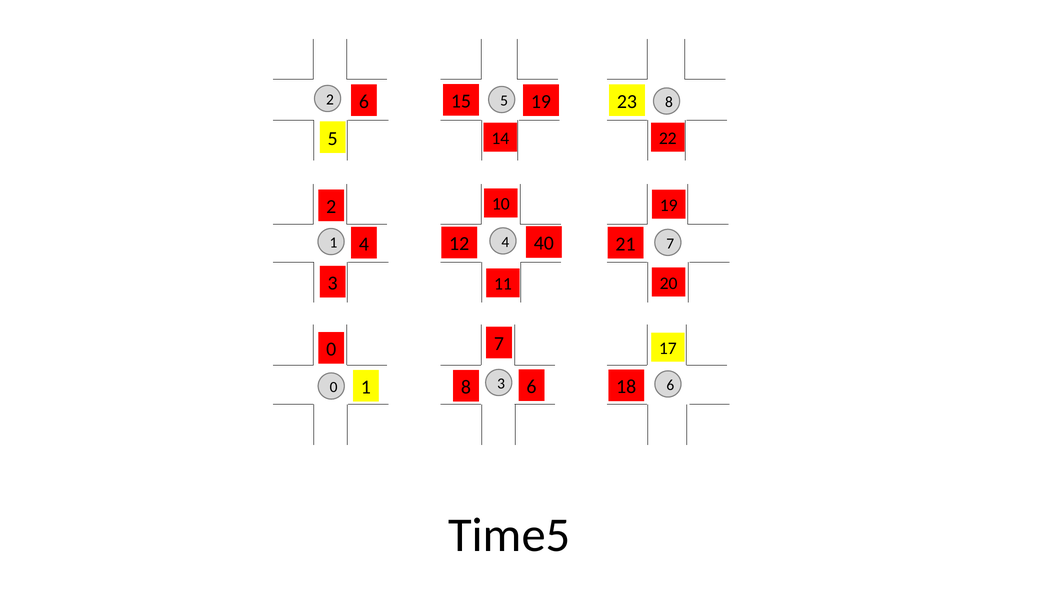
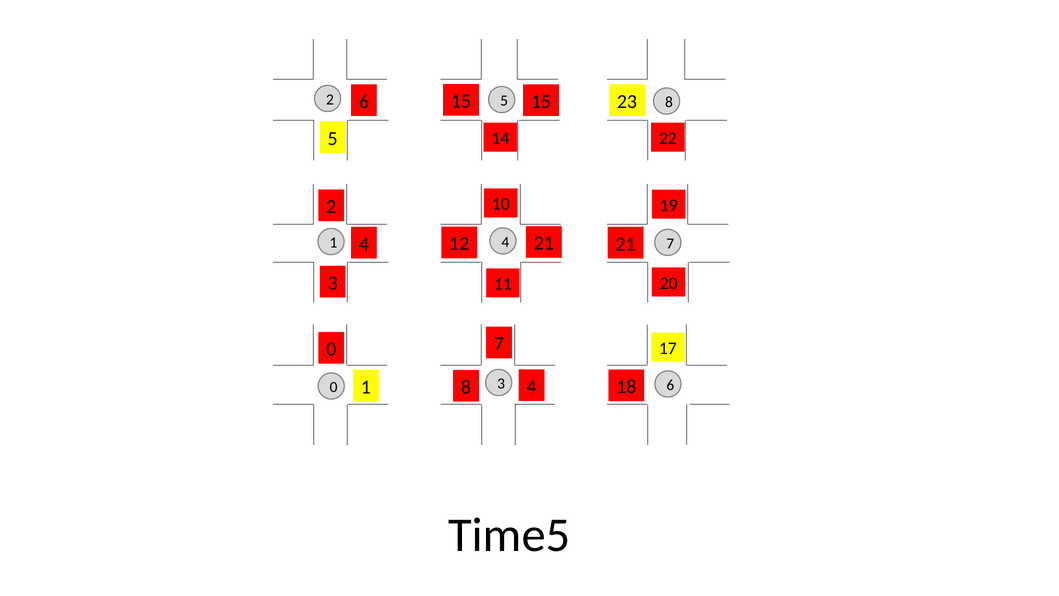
15 19: 19 -> 15
12 40: 40 -> 21
8 6: 6 -> 4
